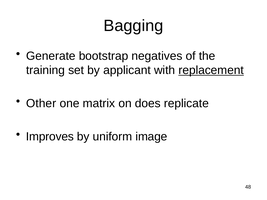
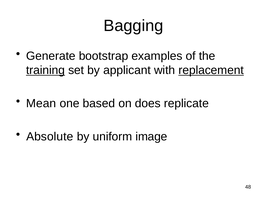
negatives: negatives -> examples
training underline: none -> present
Other: Other -> Mean
matrix: matrix -> based
Improves: Improves -> Absolute
